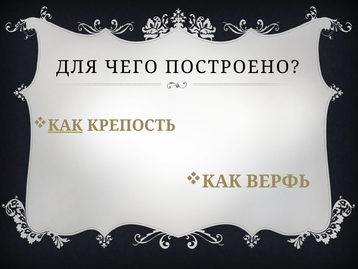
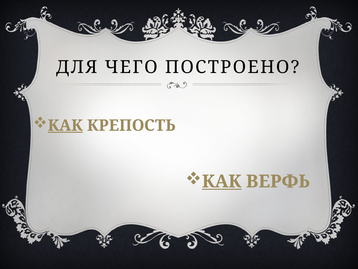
КАК at (222, 181) underline: none -> present
